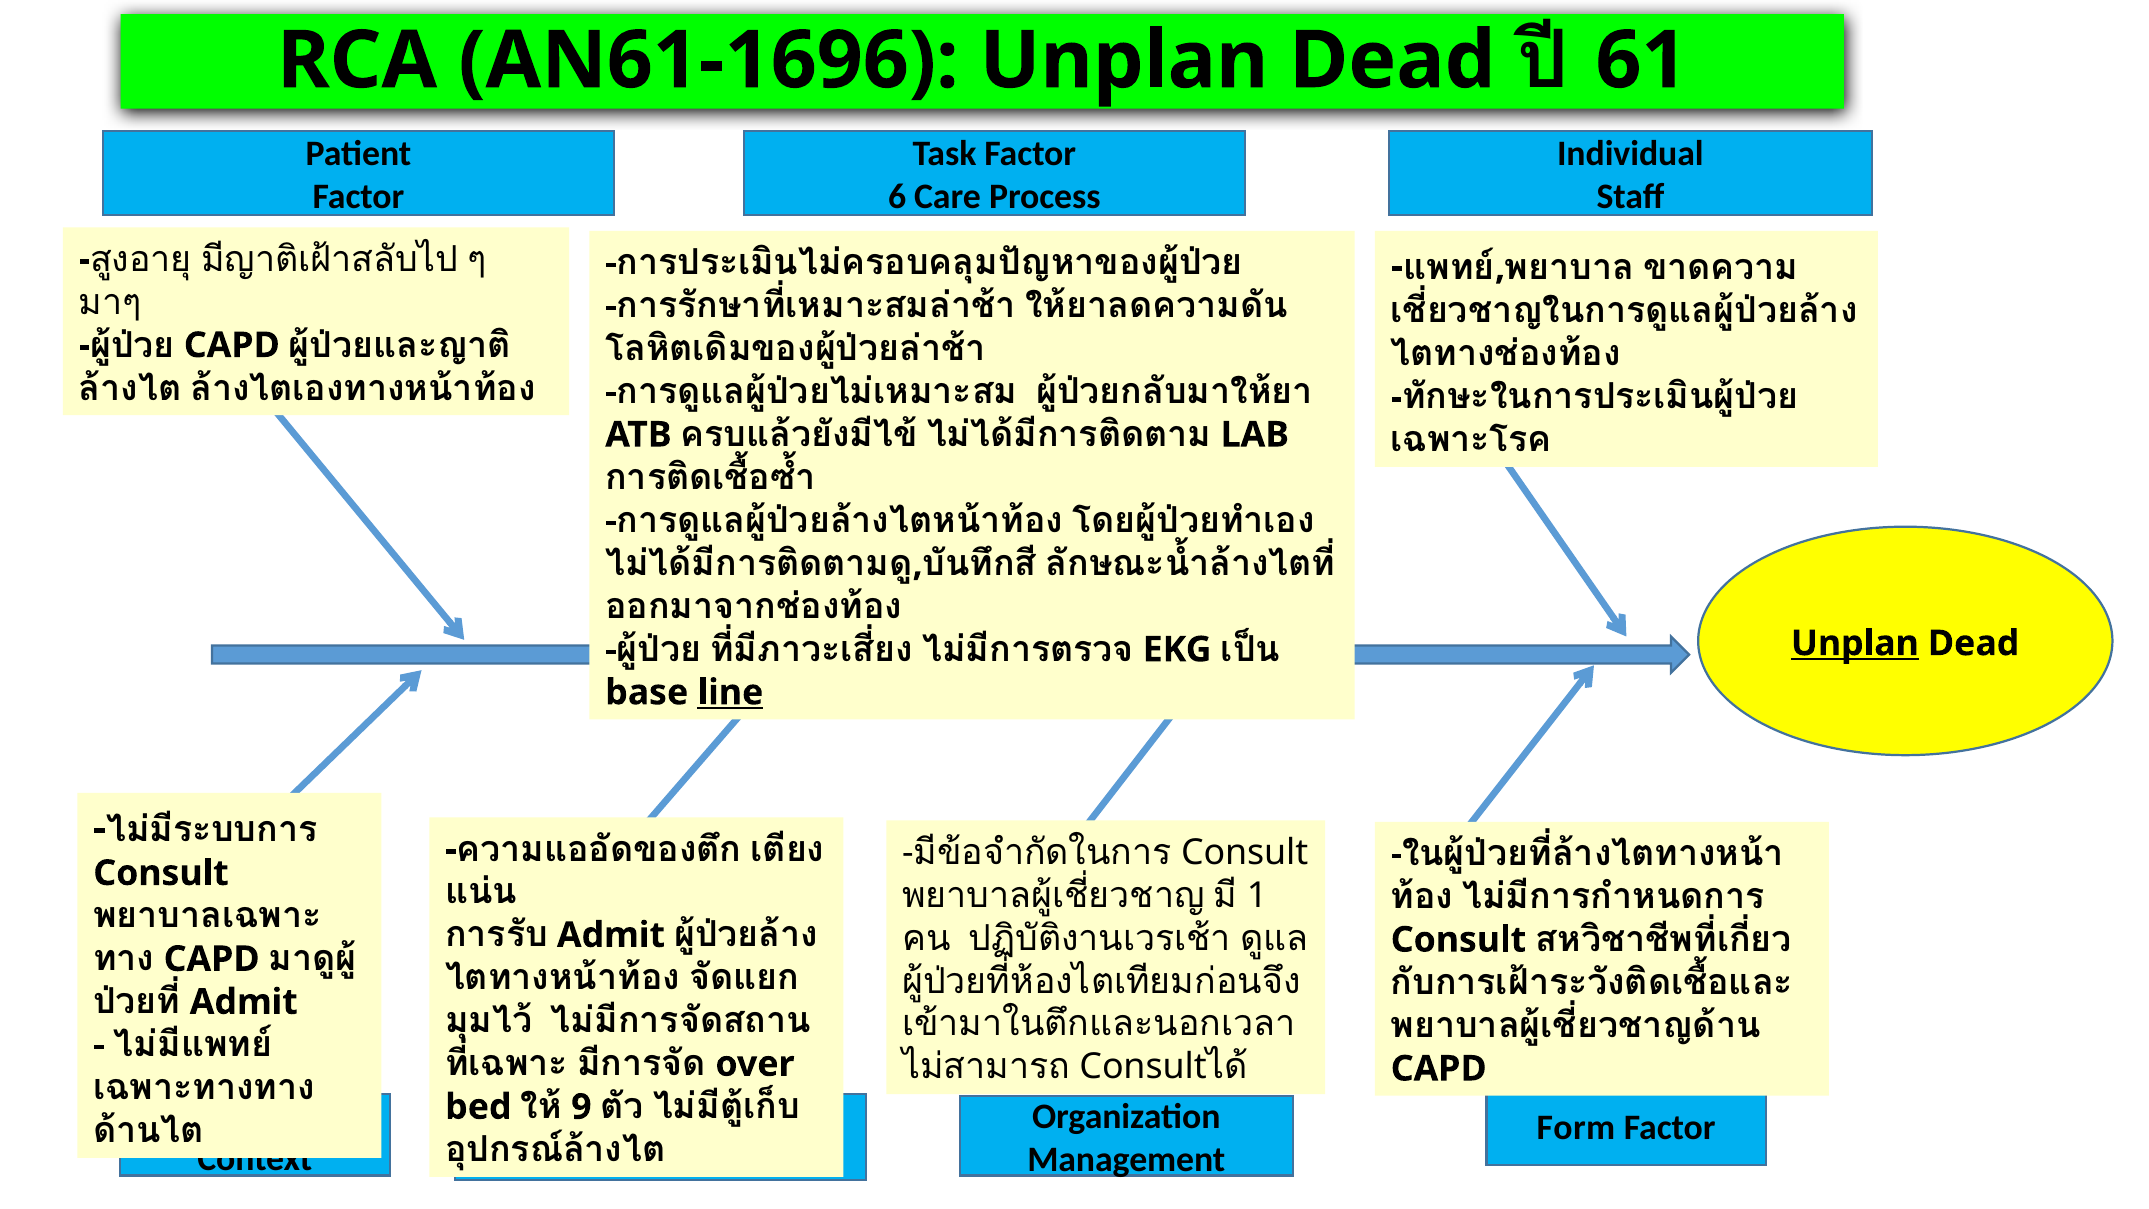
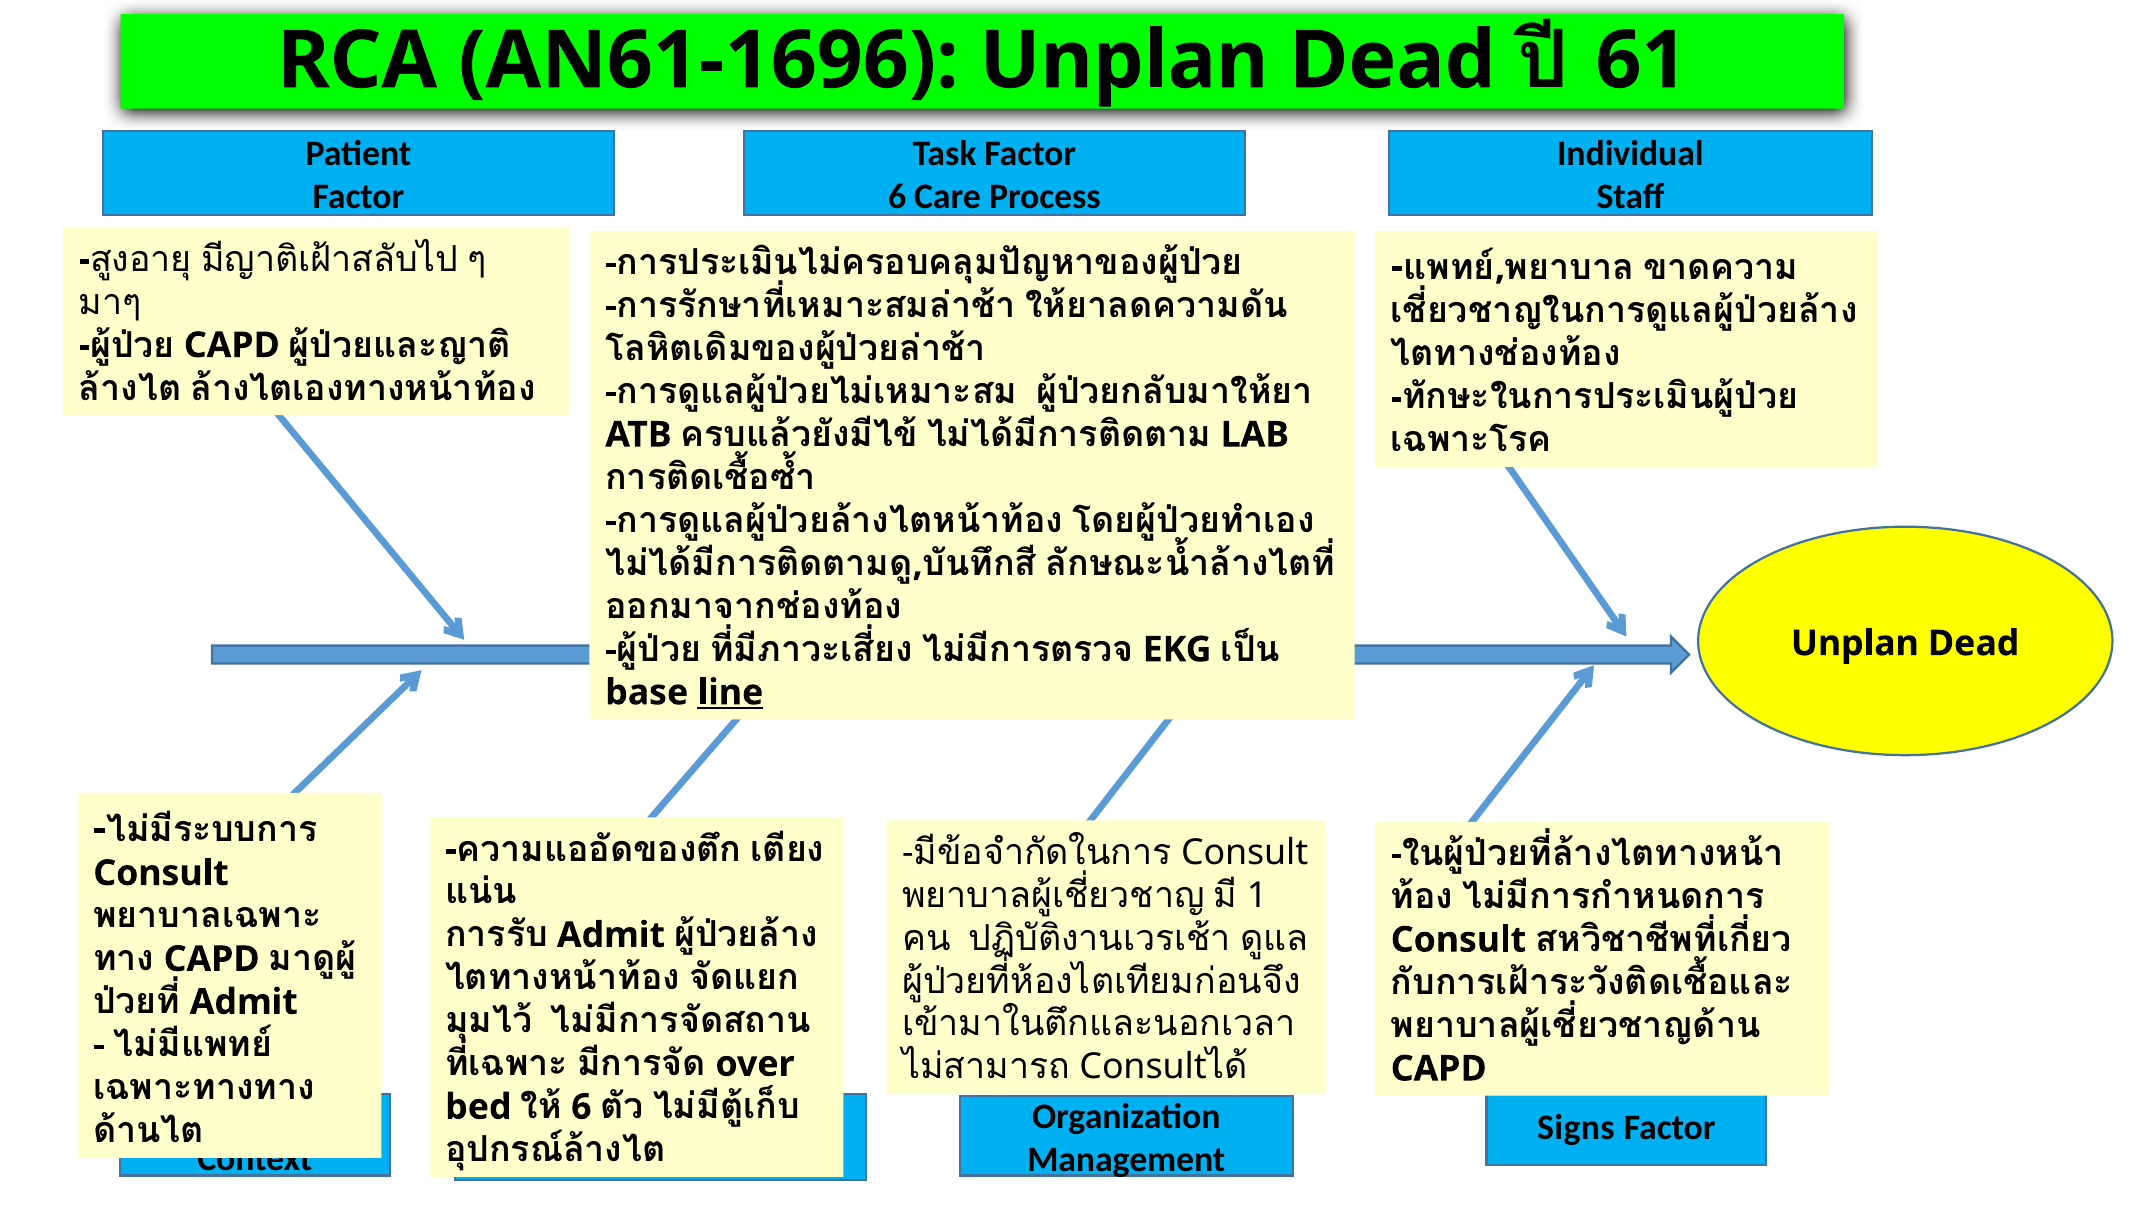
Unplan at (1855, 643) underline: present -> none
9 at (581, 1107): 9 -> 6
Form: Form -> Signs
